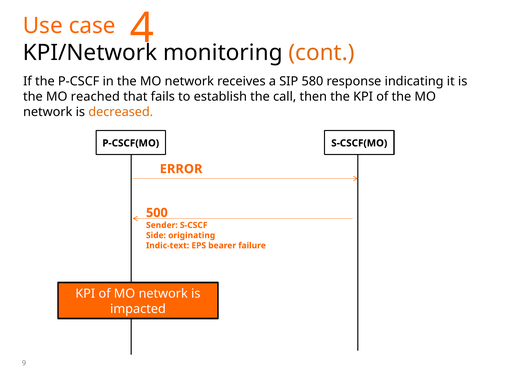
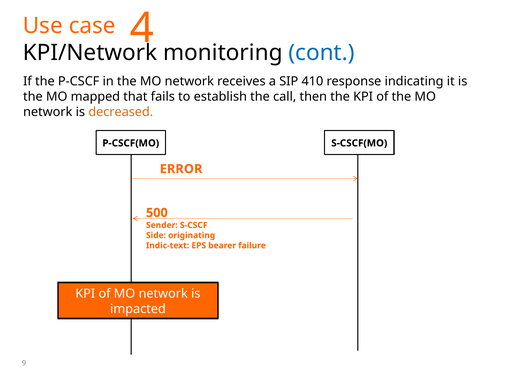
cont colour: orange -> blue
580: 580 -> 410
reached: reached -> mapped
